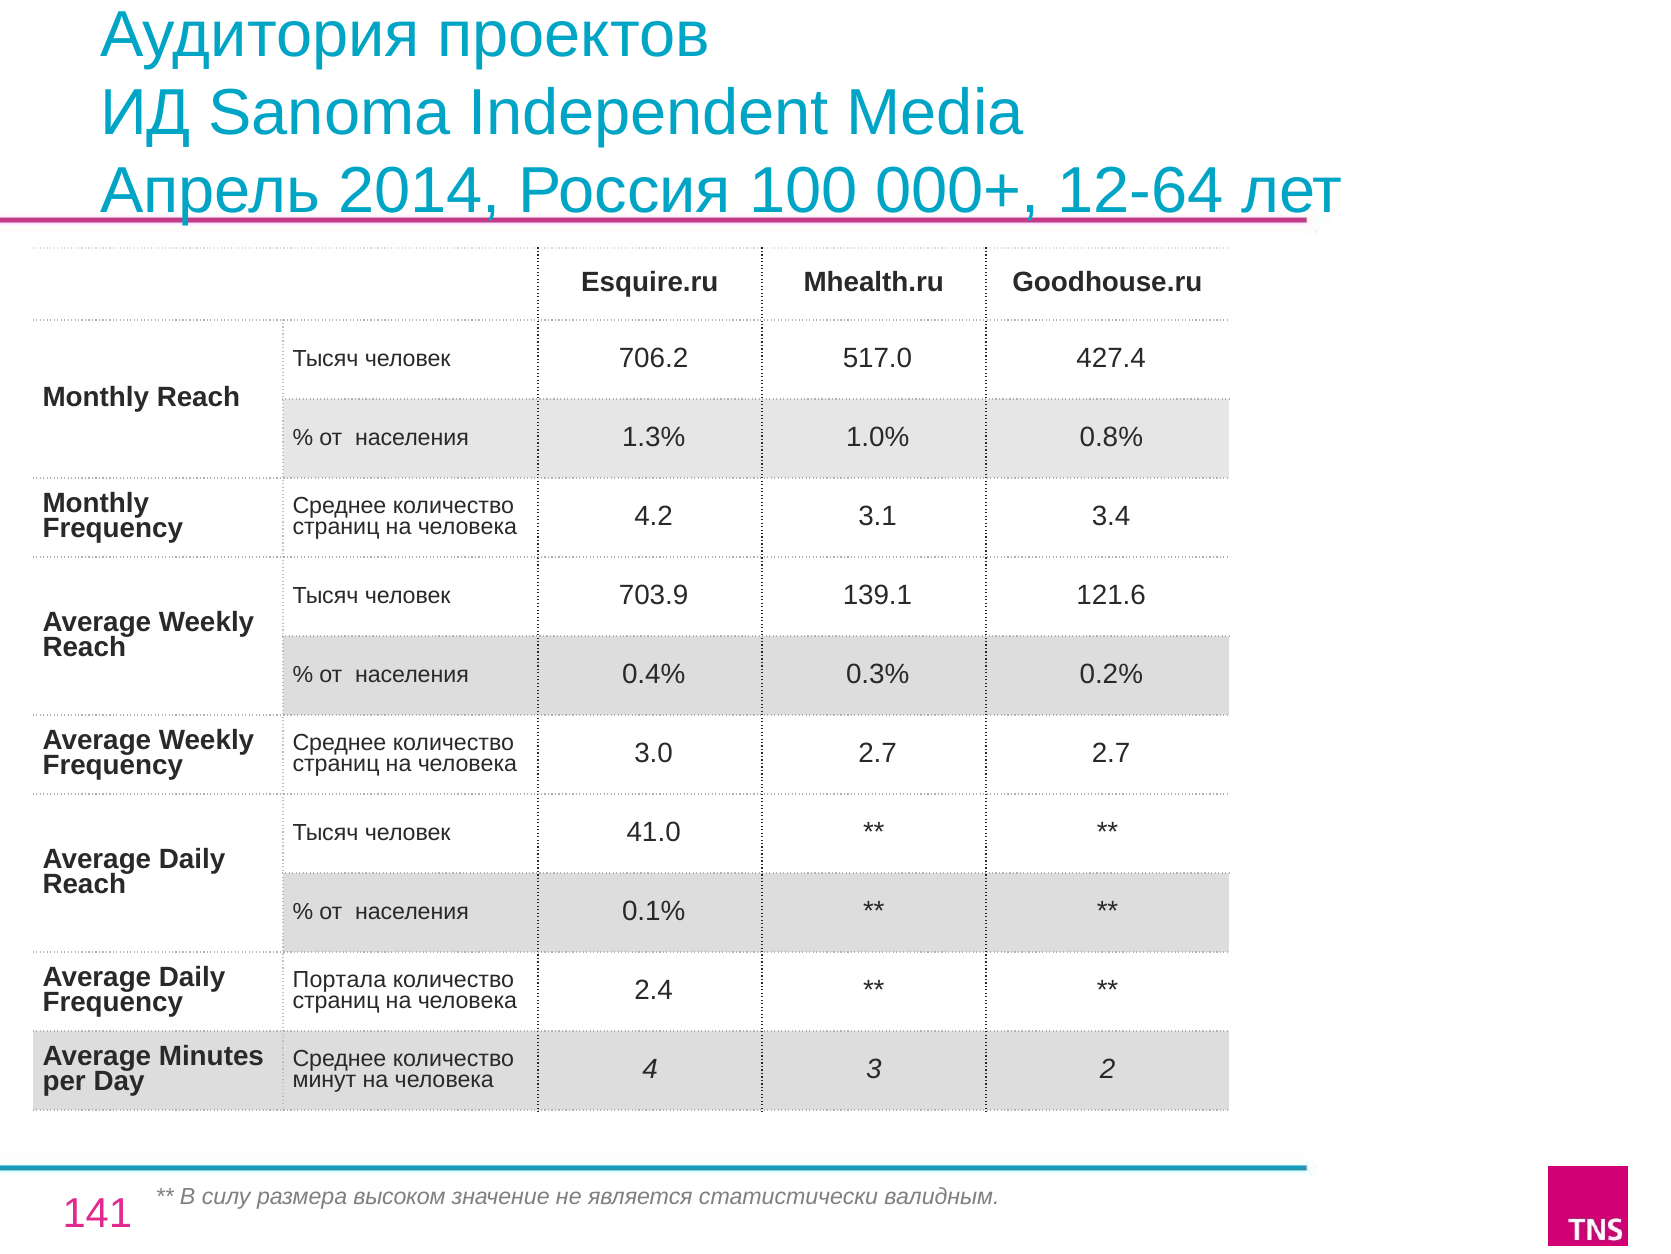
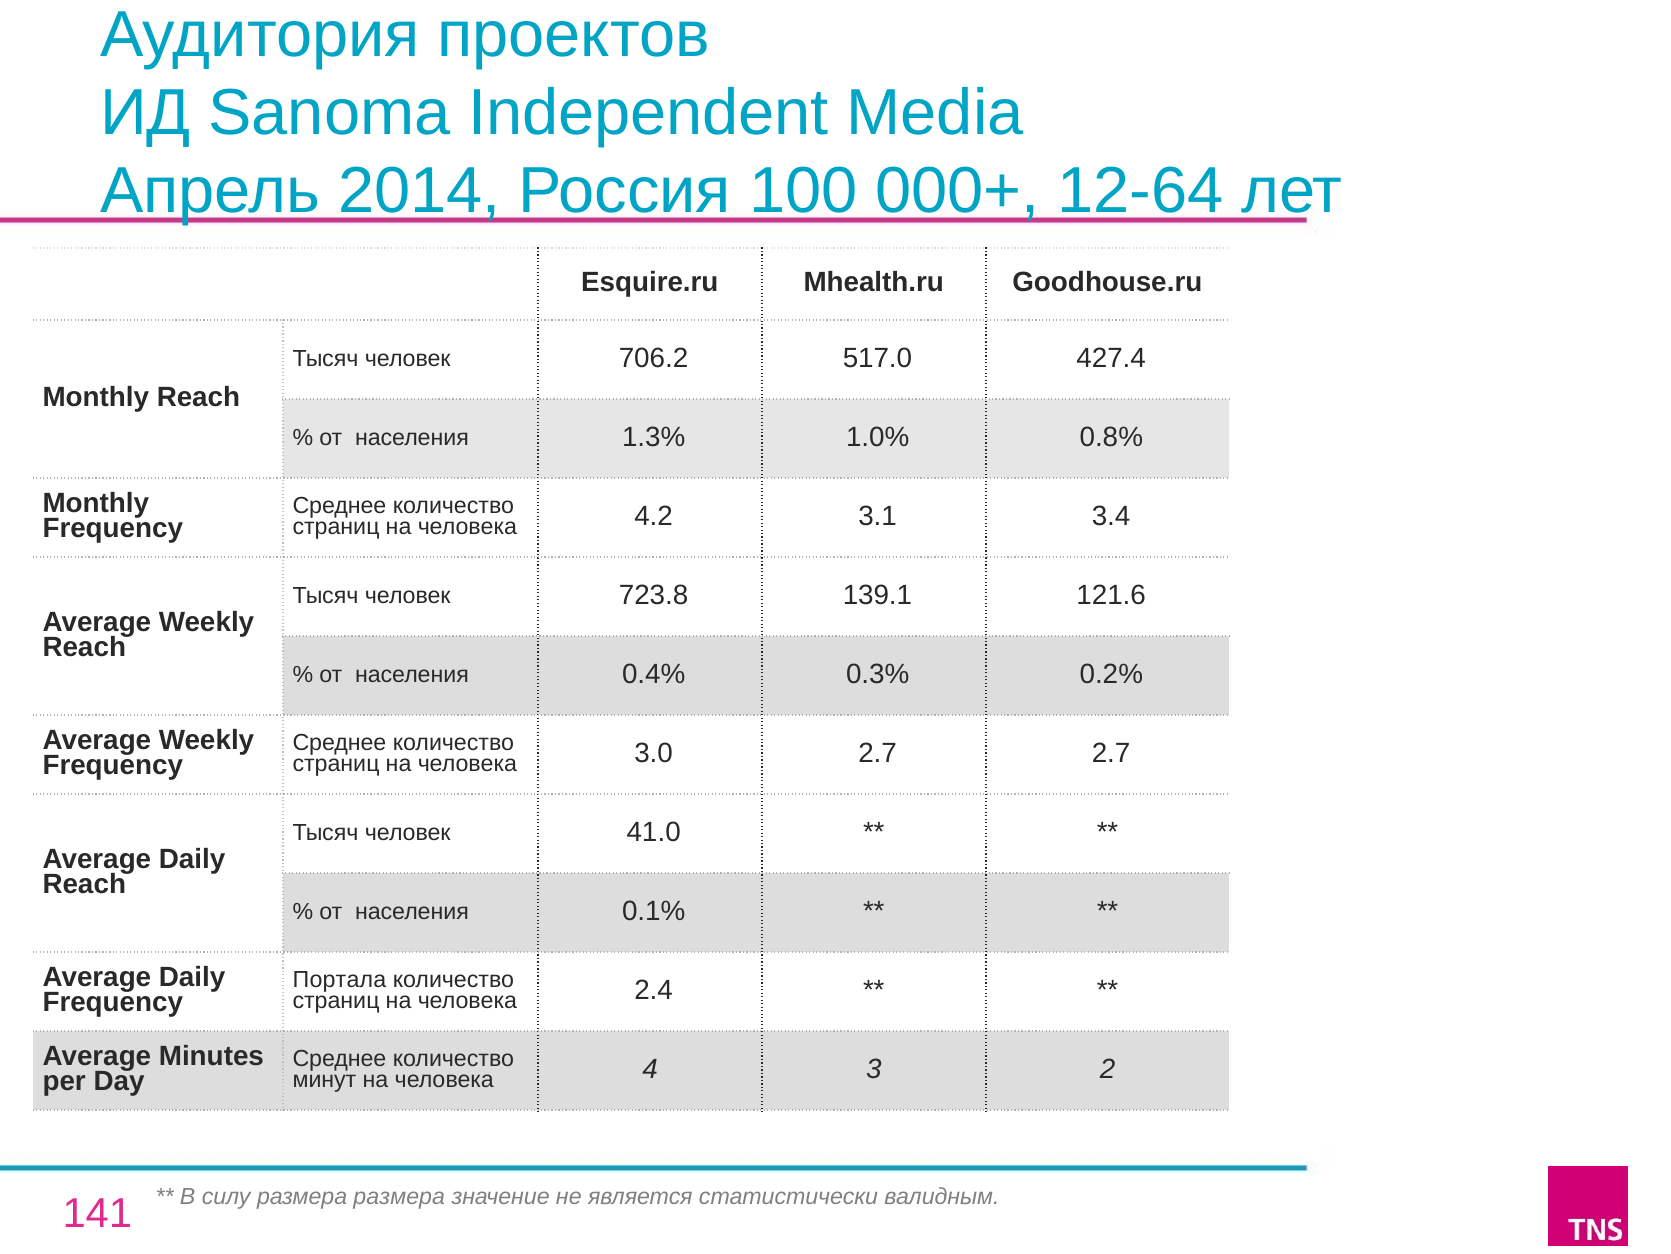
703.9: 703.9 -> 723.8
размера высоком: высоком -> размера
